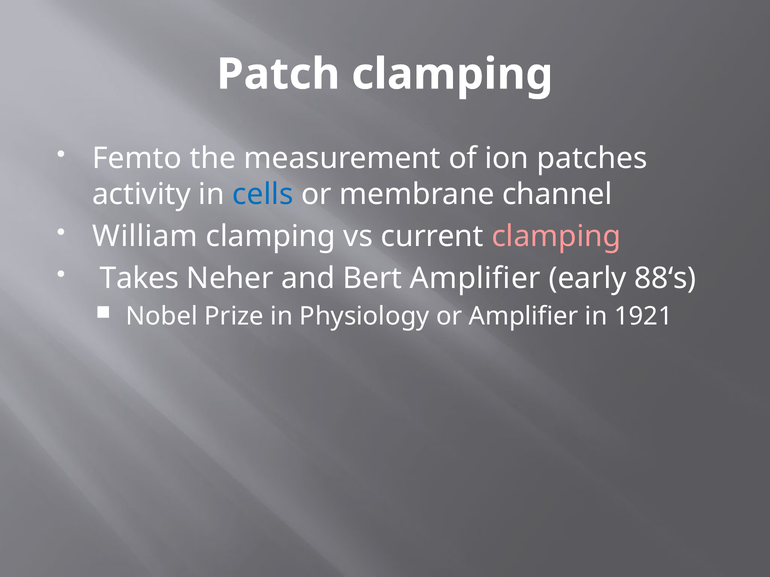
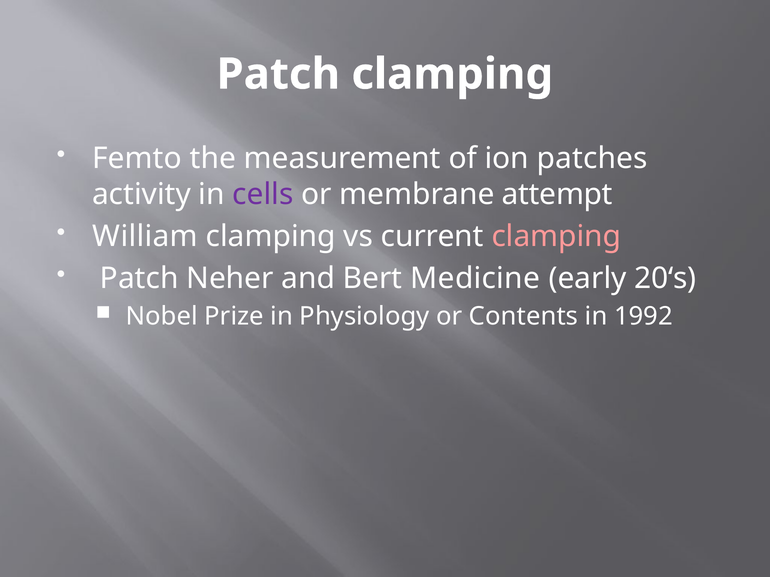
cells colour: blue -> purple
channel: channel -> attempt
Takes at (139, 278): Takes -> Patch
Bert Amplifier: Amplifier -> Medicine
88‘s: 88‘s -> 20‘s
or Amplifier: Amplifier -> Contents
1921: 1921 -> 1992
